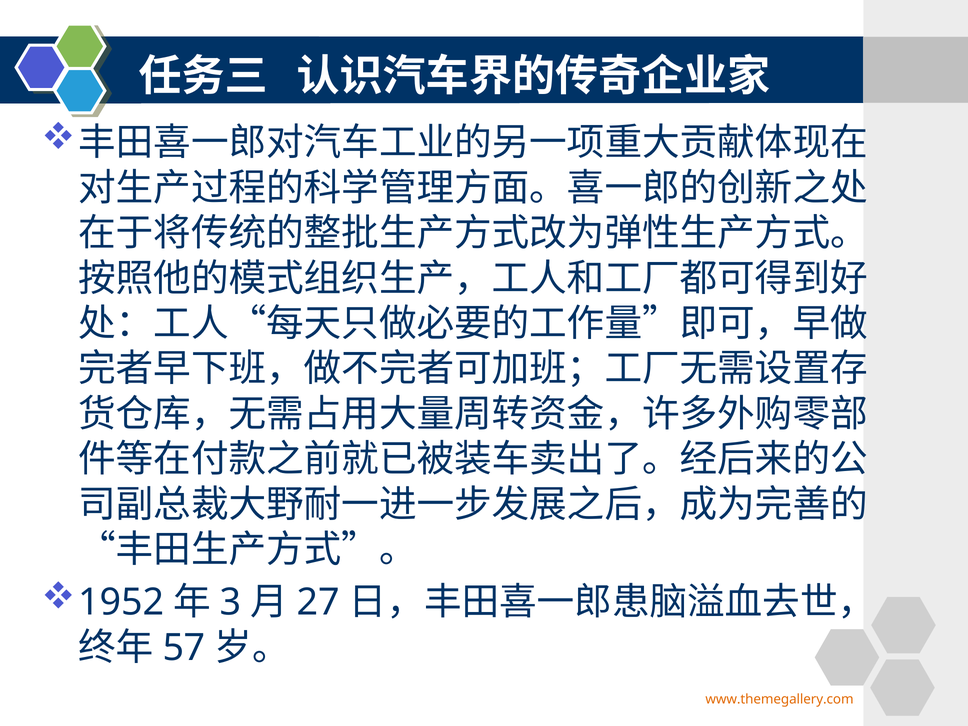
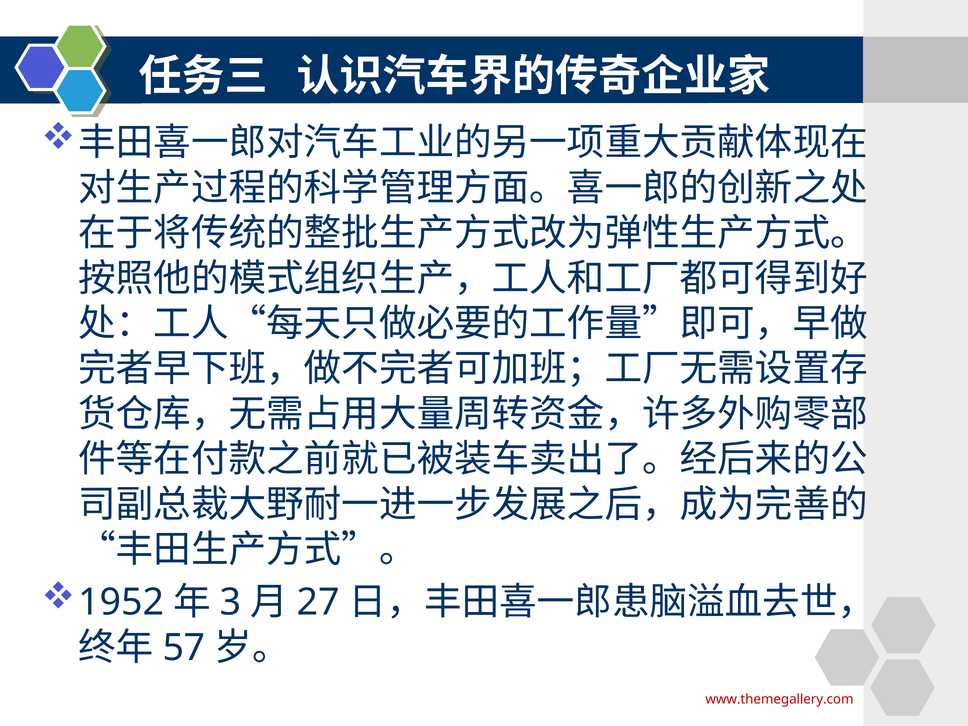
www.themegallery.com colour: orange -> red
